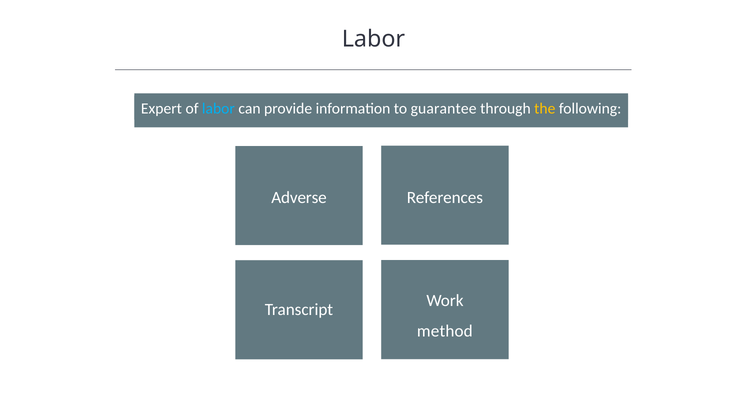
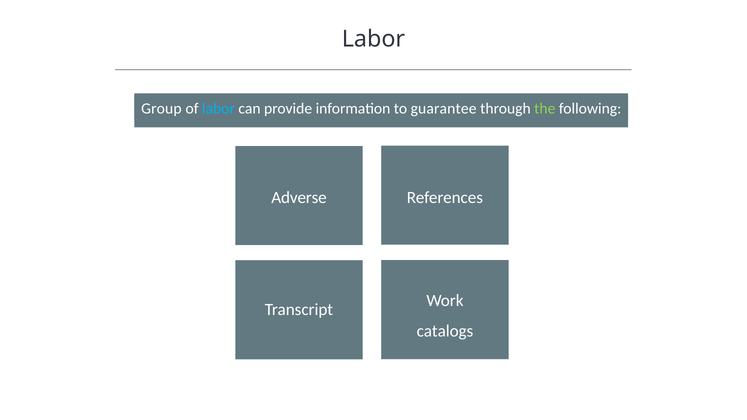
Expert: Expert -> Group
the colour: yellow -> light green
method: method -> catalogs
